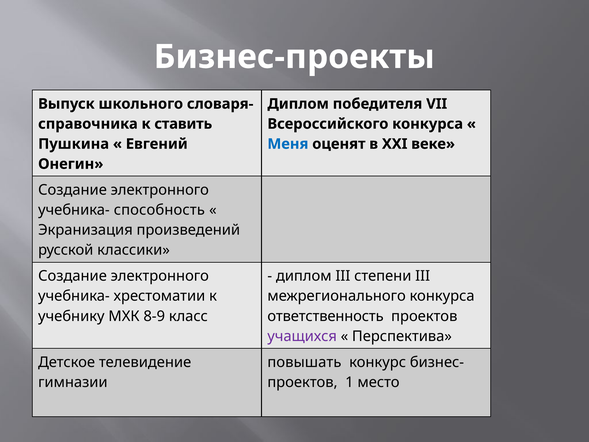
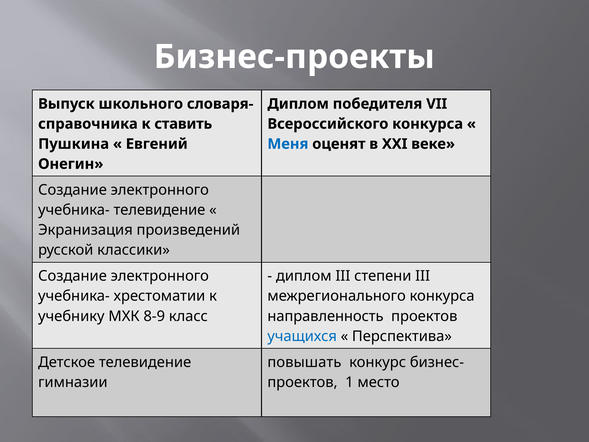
учебника- способность: способность -> телевидение
ответственность: ответственность -> направленность
учащихся colour: purple -> blue
